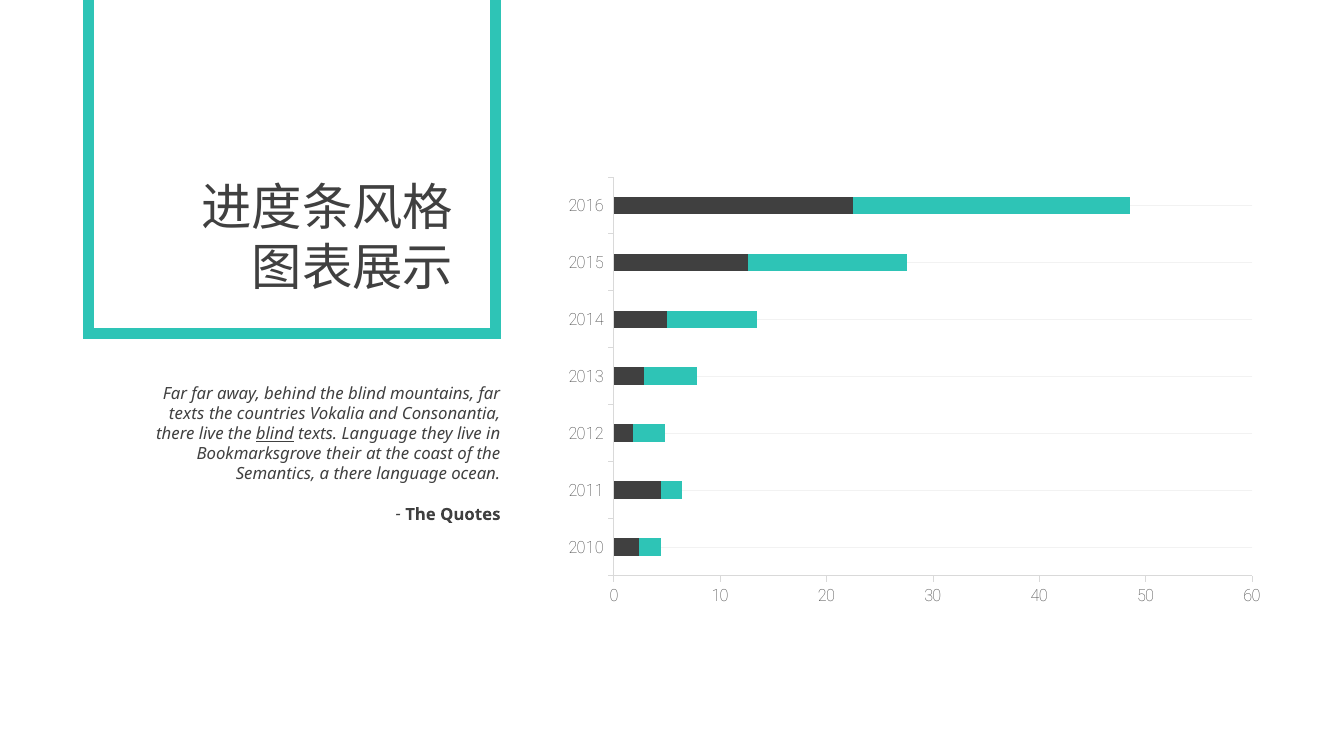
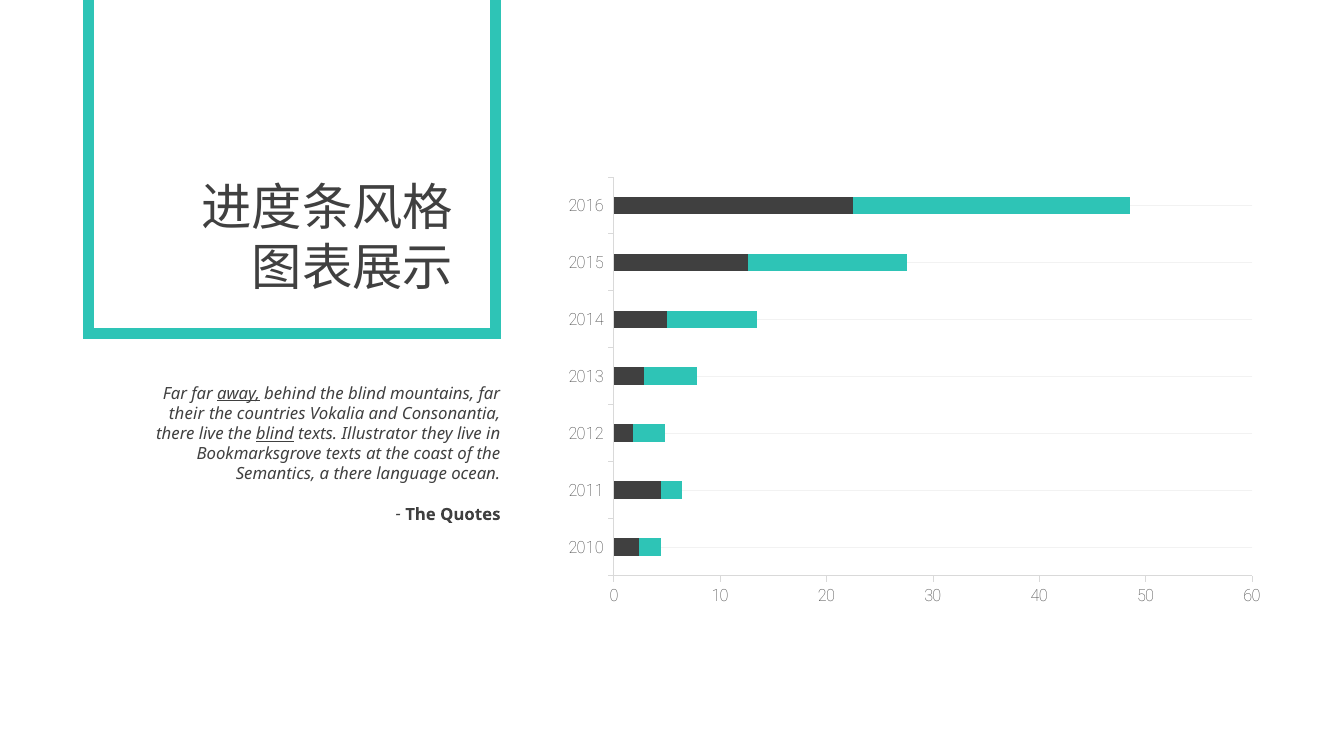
away underline: none -> present
texts at (187, 414): texts -> their
texts Language: Language -> Illustrator
Bookmarksgrove their: their -> texts
